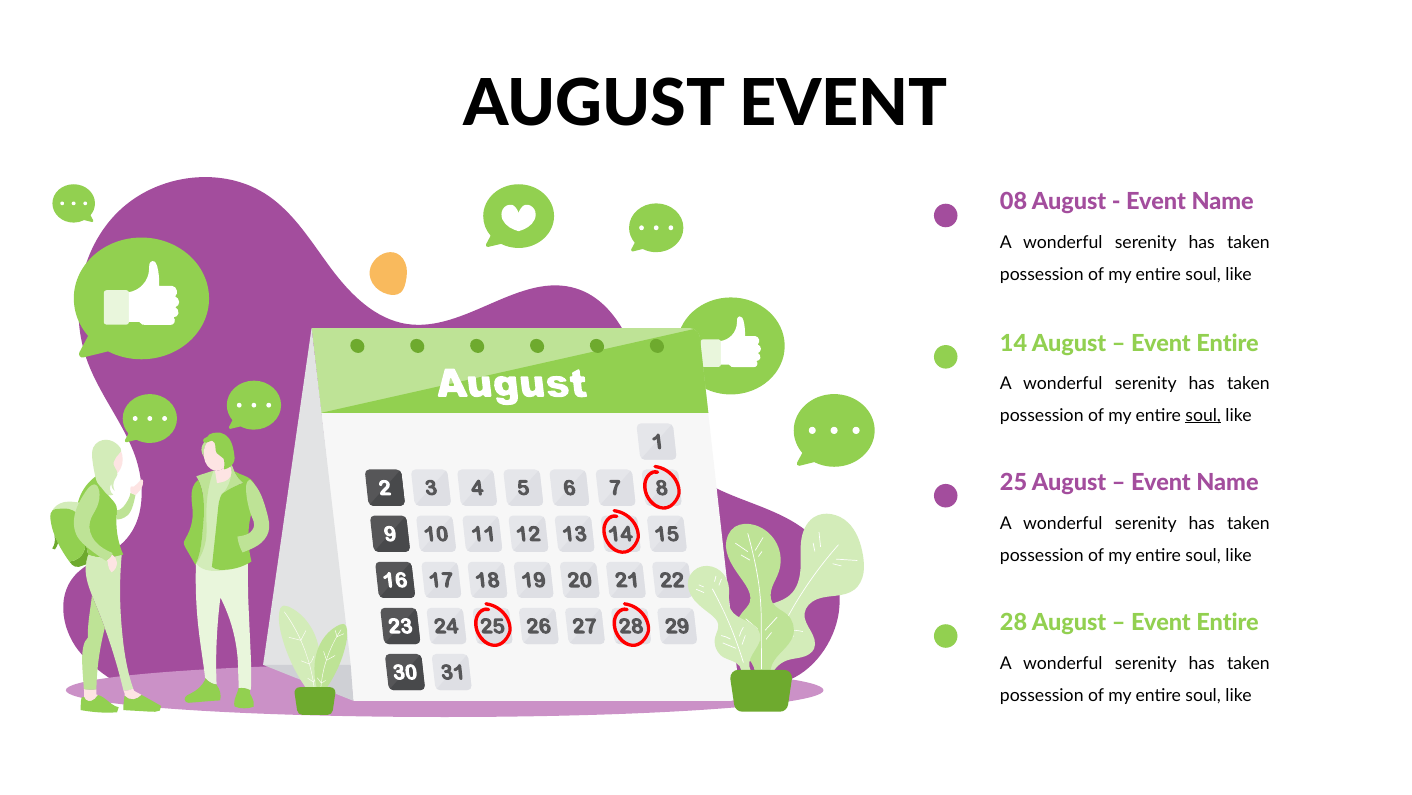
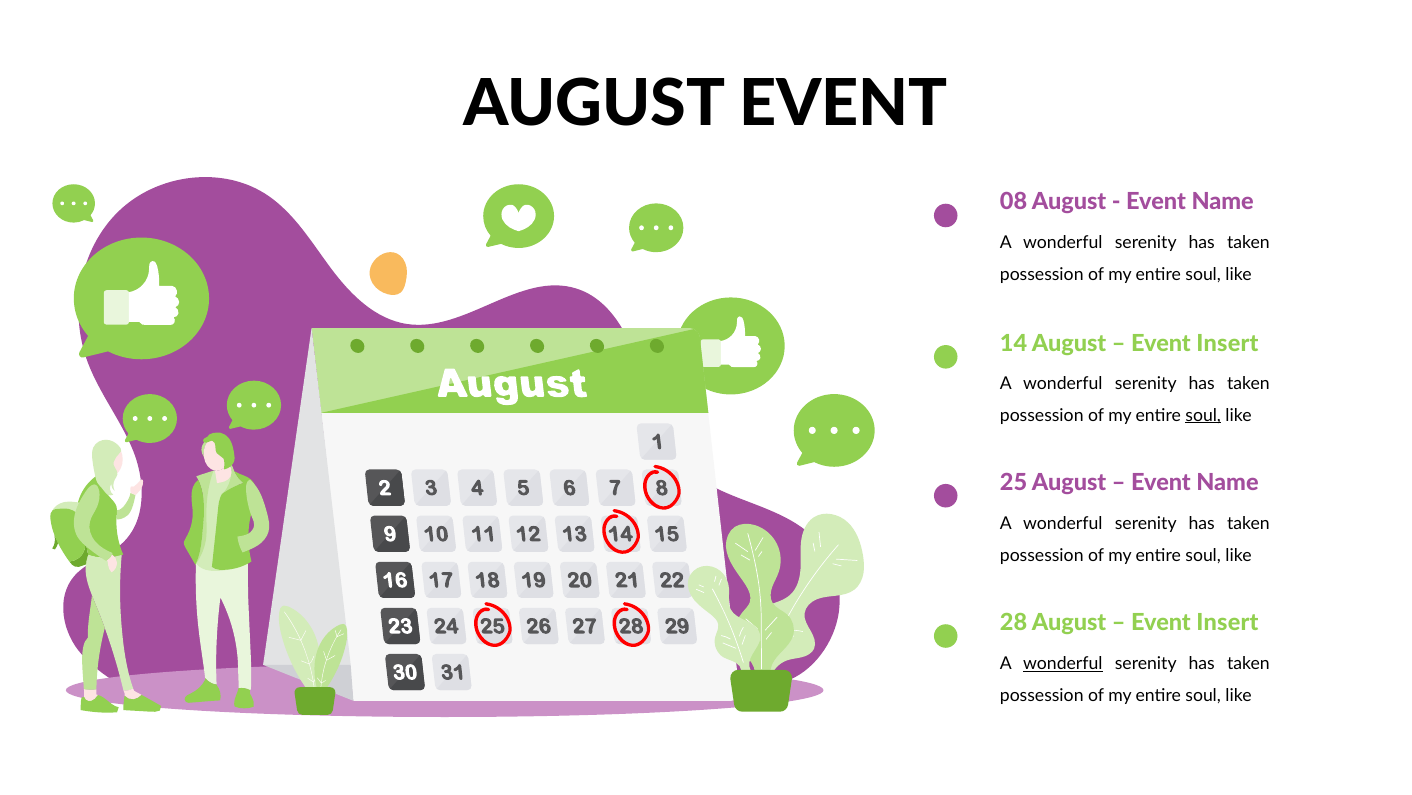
Entire at (1228, 343): Entire -> Insert
Entire at (1228, 622): Entire -> Insert
wonderful at (1063, 663) underline: none -> present
